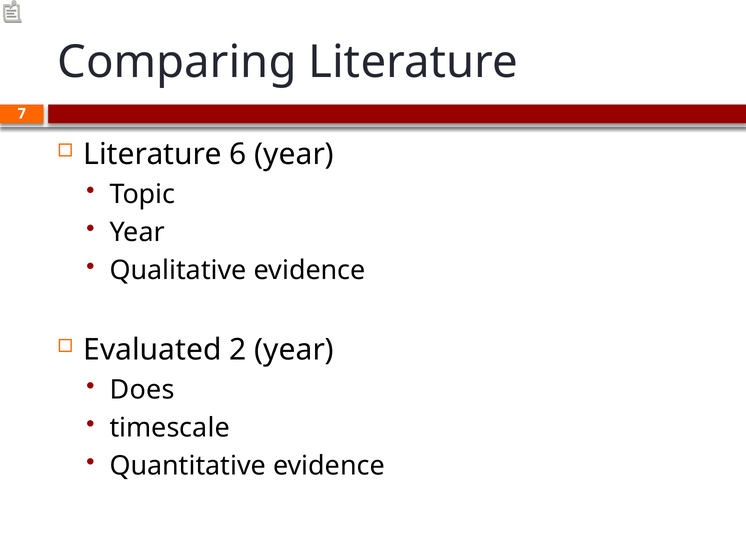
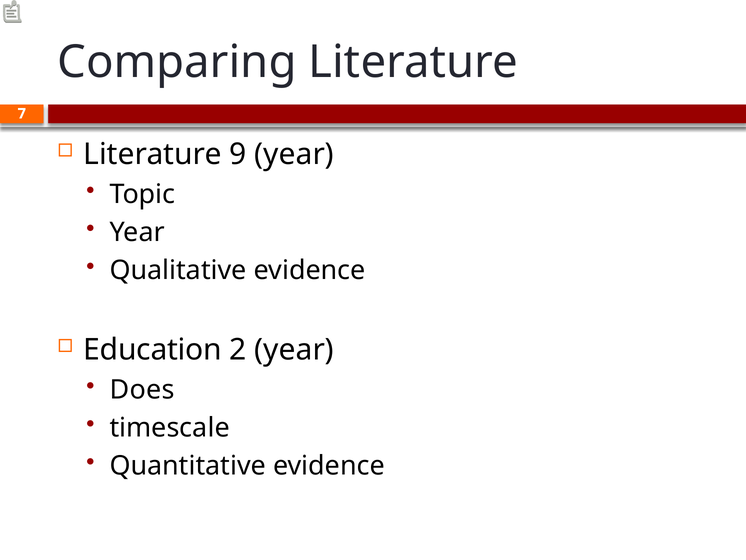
6: 6 -> 9
Evaluated: Evaluated -> Education
